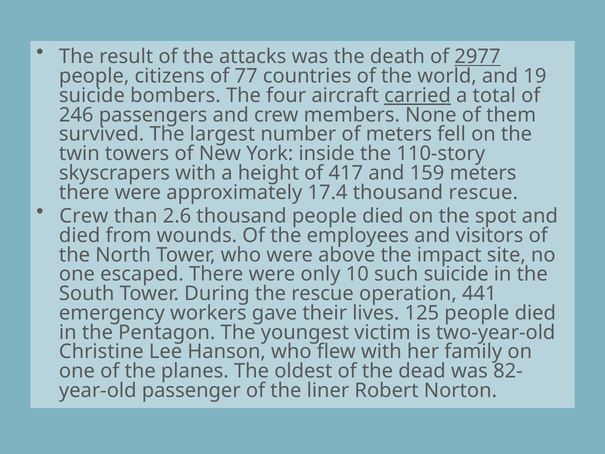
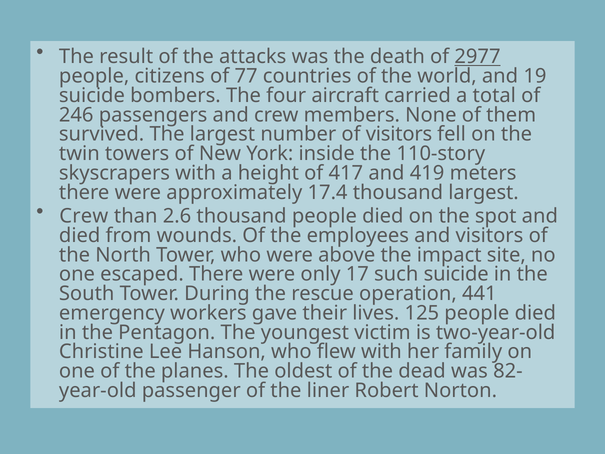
carried underline: present -> none
of meters: meters -> visitors
159: 159 -> 419
thousand rescue: rescue -> largest
10: 10 -> 17
